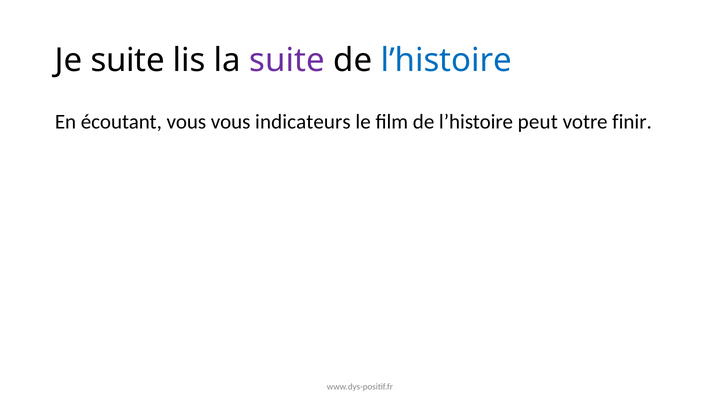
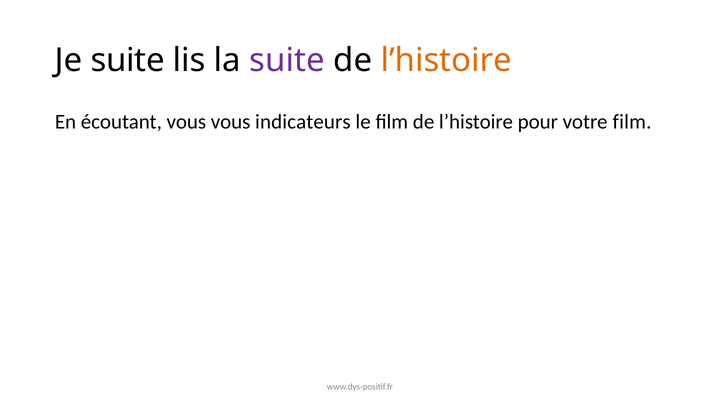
l’histoire at (446, 60) colour: blue -> orange
peut: peut -> pour
votre finir: finir -> film
